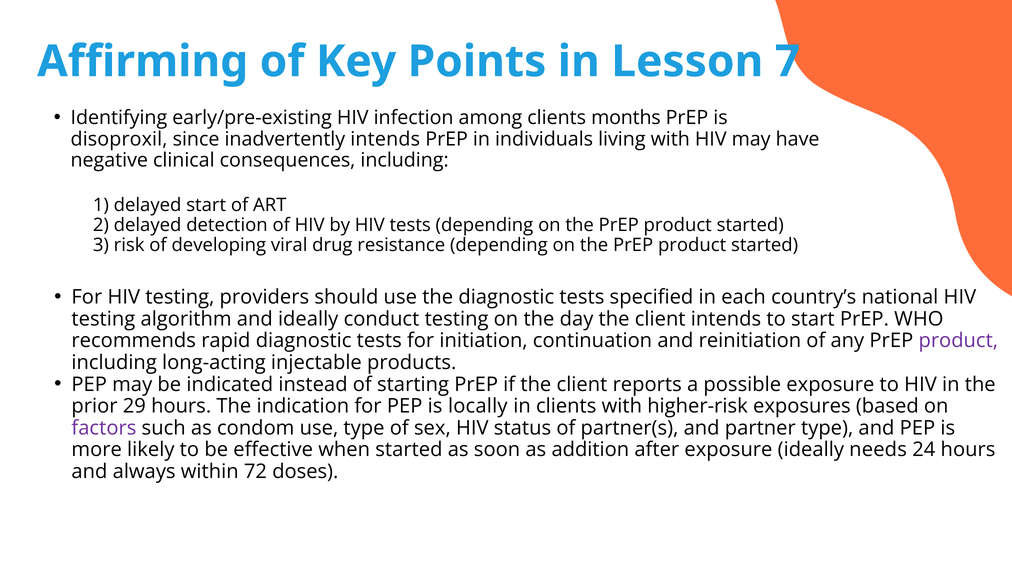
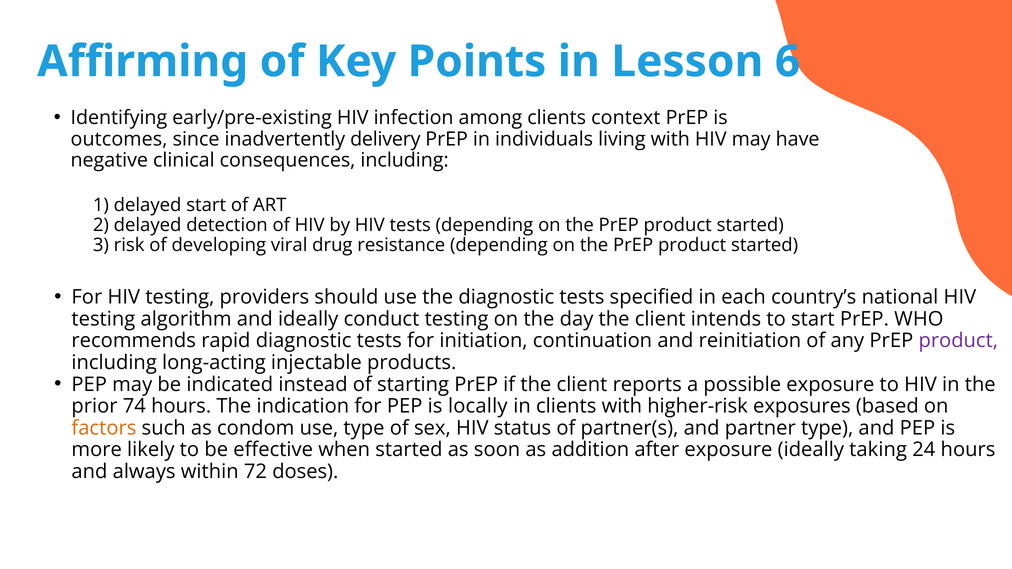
7: 7 -> 6
months: months -> context
disoproxil: disoproxil -> outcomes
inadvertently intends: intends -> delivery
29: 29 -> 74
factors colour: purple -> orange
needs: needs -> taking
